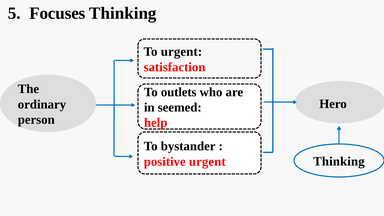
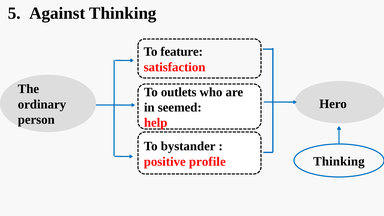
Focuses: Focuses -> Against
To urgent: urgent -> feature
positive urgent: urgent -> profile
